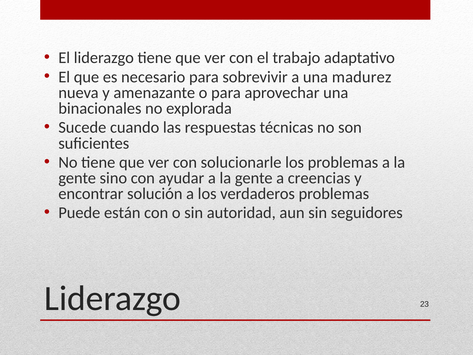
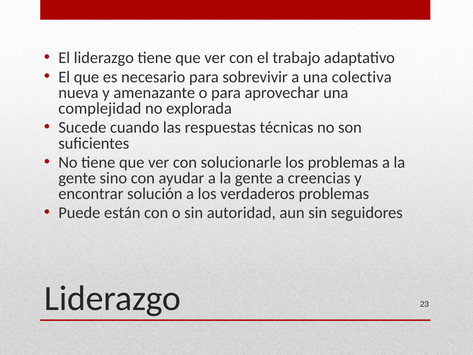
madurez: madurez -> colectiva
binacionales: binacionales -> complejidad
